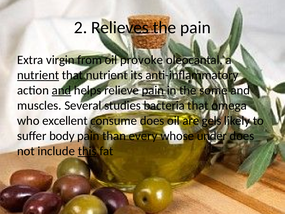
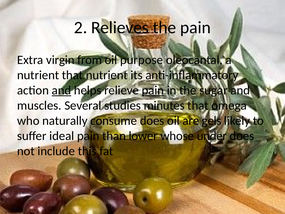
provoke: provoke -> purpose
nutrient at (38, 75) underline: present -> none
some: some -> sugar
bacteria: bacteria -> minutes
excellent: excellent -> naturally
body: body -> ideal
every: every -> lower
this underline: present -> none
